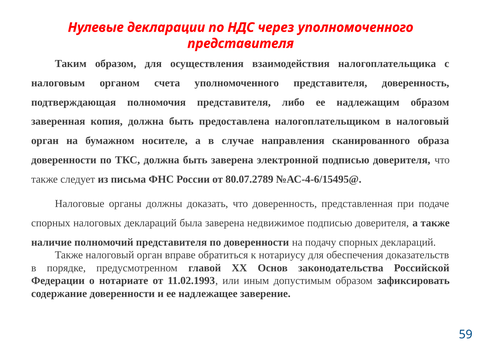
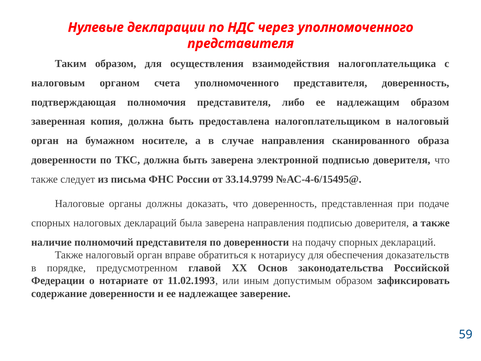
80.07.2789: 80.07.2789 -> 33.14.9799
заверена недвижимое: недвижимое -> направления
